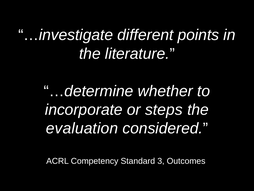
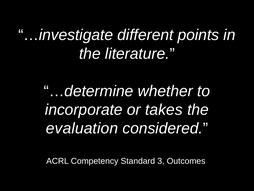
steps: steps -> takes
